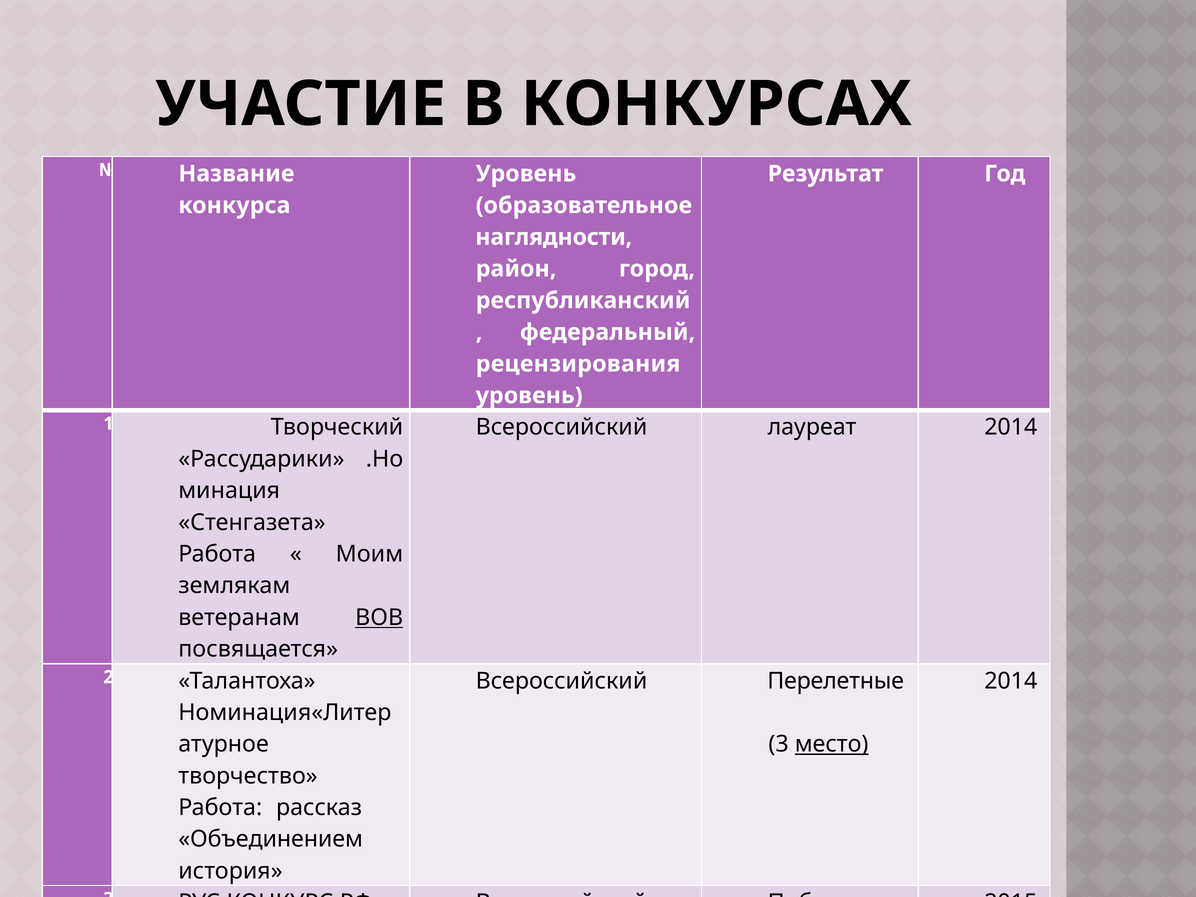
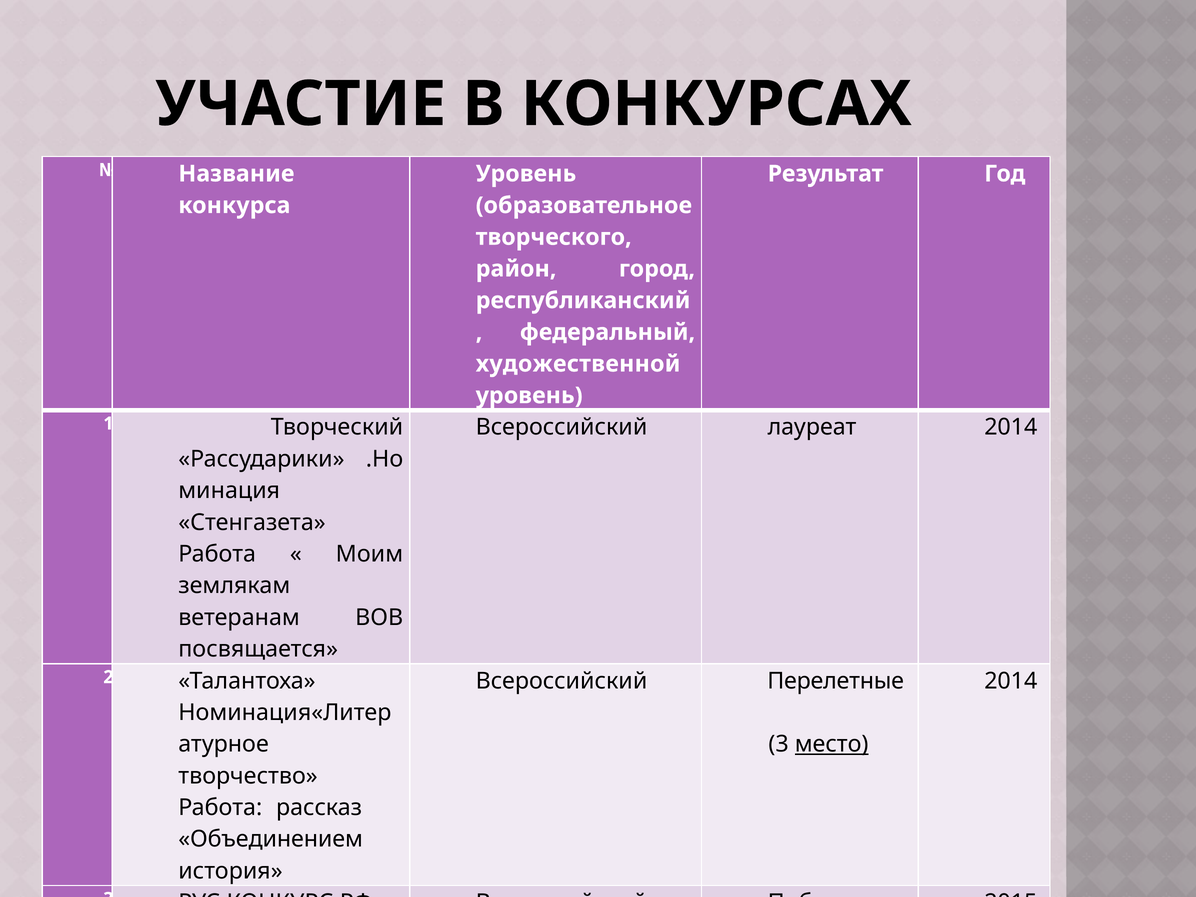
наглядности: наглядности -> творческого
рецензирования: рецензирования -> художественной
ВОВ underline: present -> none
